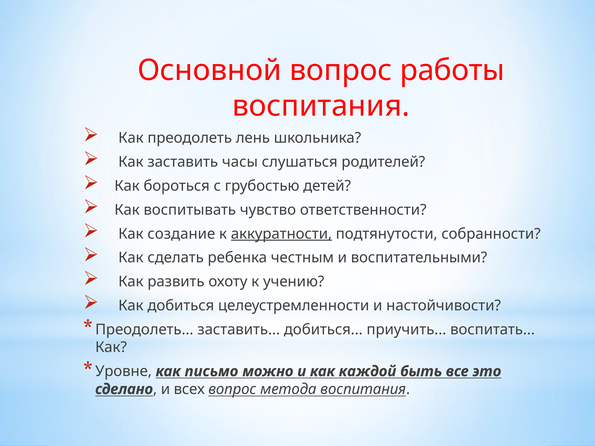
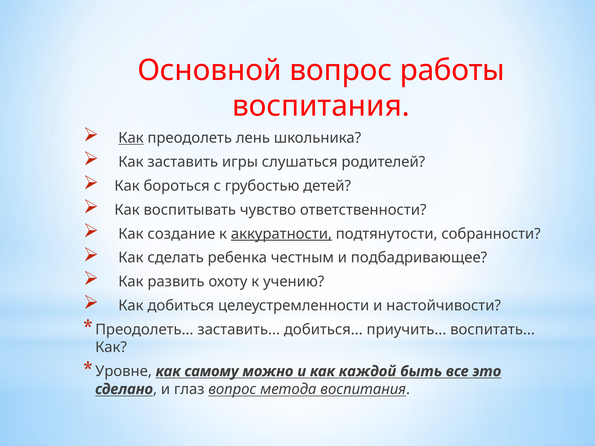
Как at (131, 138) underline: none -> present
часы: часы -> игры
воспитательными: воспитательными -> подбадривающее
письмо: письмо -> самому
всех: всех -> глаз
